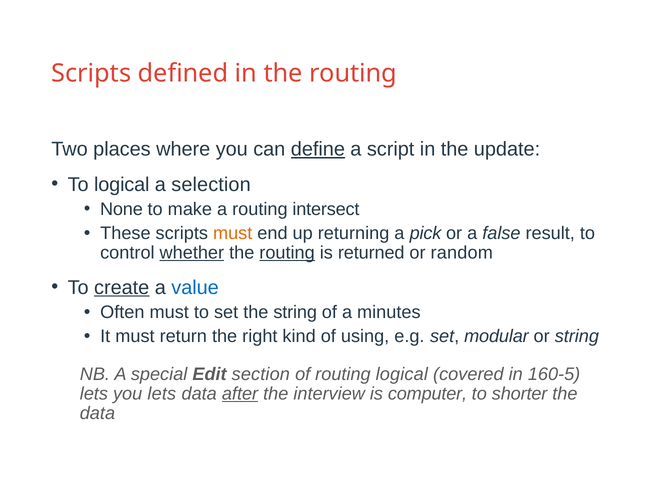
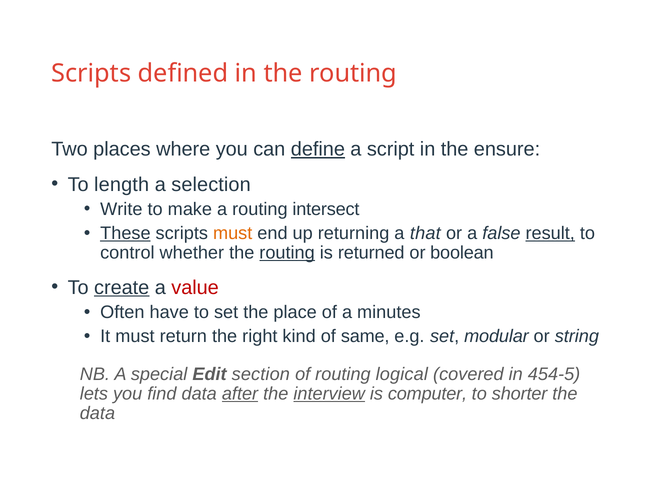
update: update -> ensure
To logical: logical -> length
None: None -> Write
These underline: none -> present
pick: pick -> that
result underline: none -> present
whether underline: present -> none
random: random -> boolean
value colour: blue -> red
Often must: must -> have
the string: string -> place
using: using -> same
160-5: 160-5 -> 454-5
you lets: lets -> find
interview underline: none -> present
